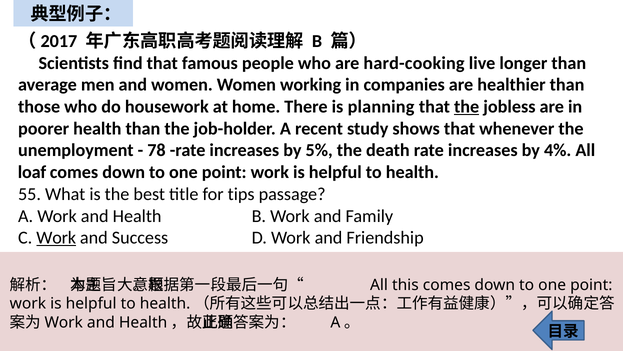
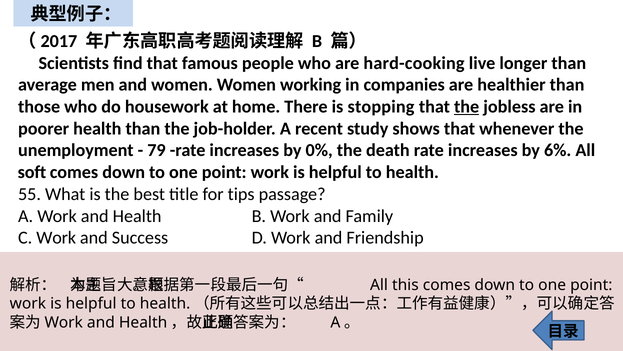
planning: planning -> stopping
78: 78 -> 79
5%: 5% -> 0%
4%: 4% -> 6%
loaf: loaf -> soft
Work at (56, 237) underline: present -> none
